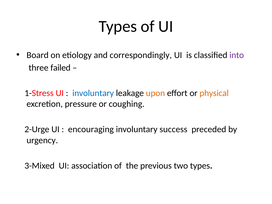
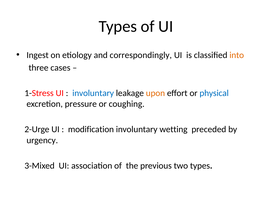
Board: Board -> Ingest
into colour: purple -> orange
failed: failed -> cases
physical colour: orange -> blue
encouraging: encouraging -> modification
success: success -> wetting
